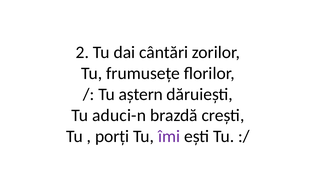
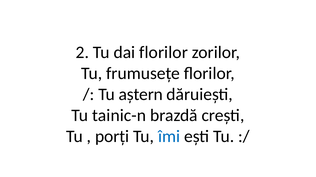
dai cântări: cântări -> florilor
aduci-n: aduci-n -> tainic-n
îmi colour: purple -> blue
